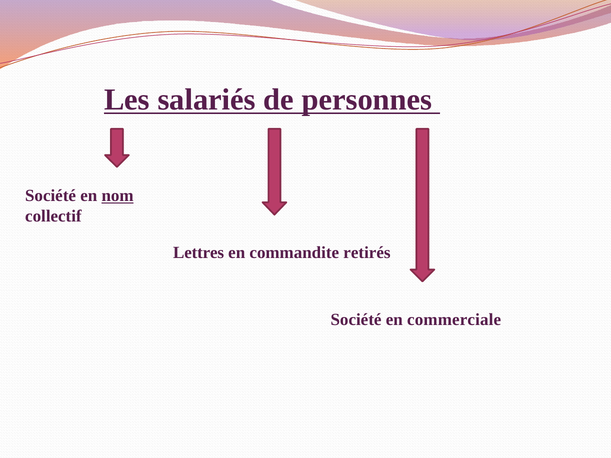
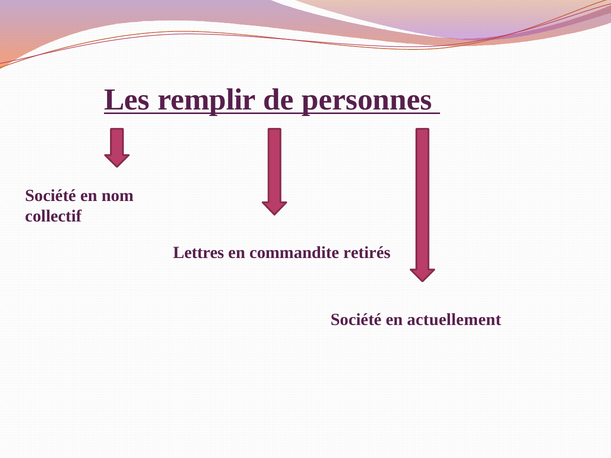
salariés: salariés -> remplir
nom underline: present -> none
commerciale: commerciale -> actuellement
